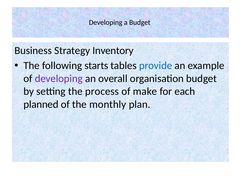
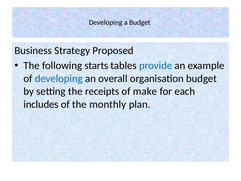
Inventory: Inventory -> Proposed
developing at (59, 78) colour: purple -> blue
process: process -> receipts
planned: planned -> includes
